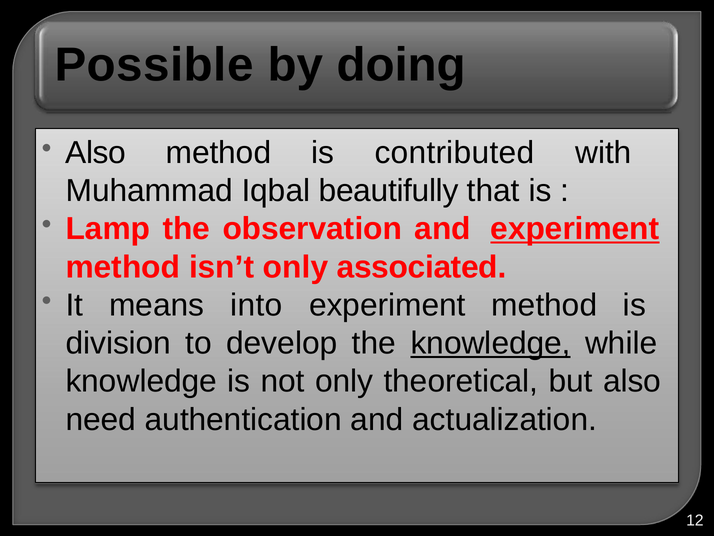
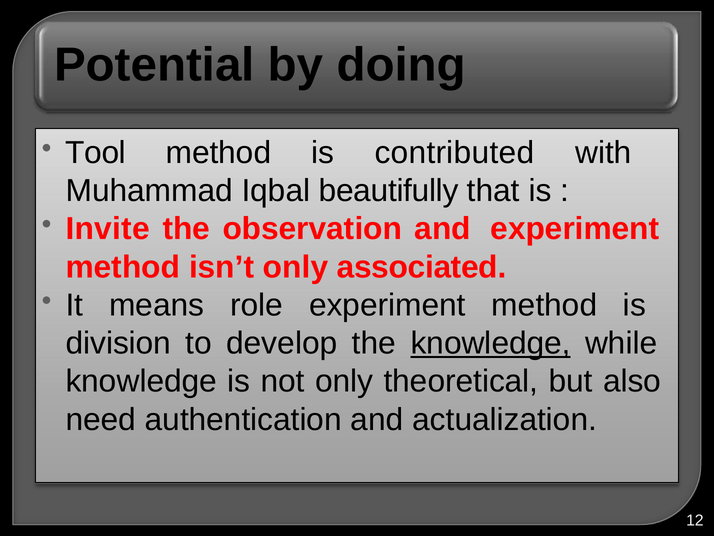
Possible: Possible -> Potential
Also at (96, 153): Also -> Tool
Lamp: Lamp -> Invite
experiment at (575, 229) underline: present -> none
into: into -> role
